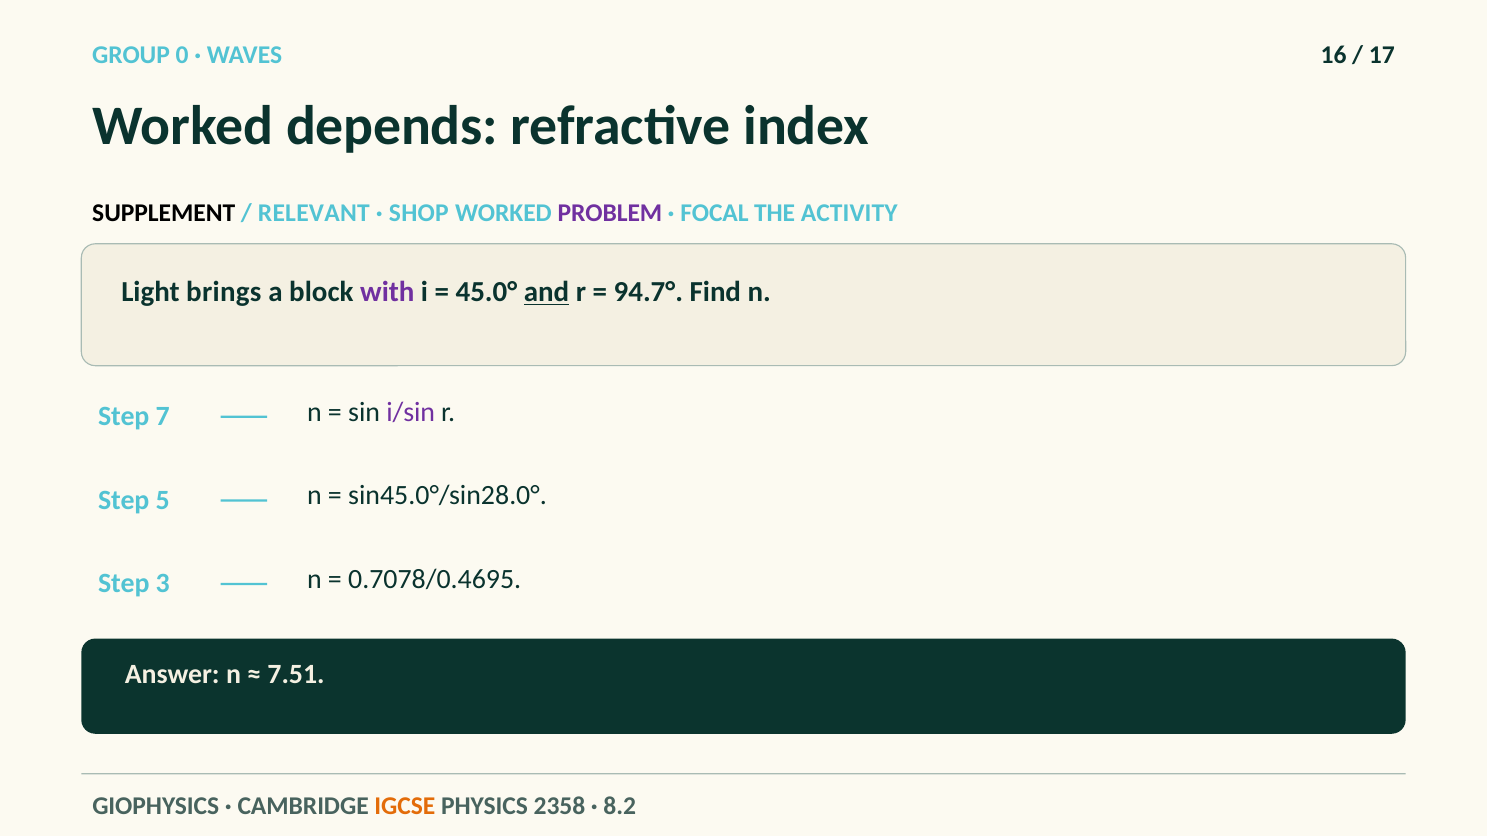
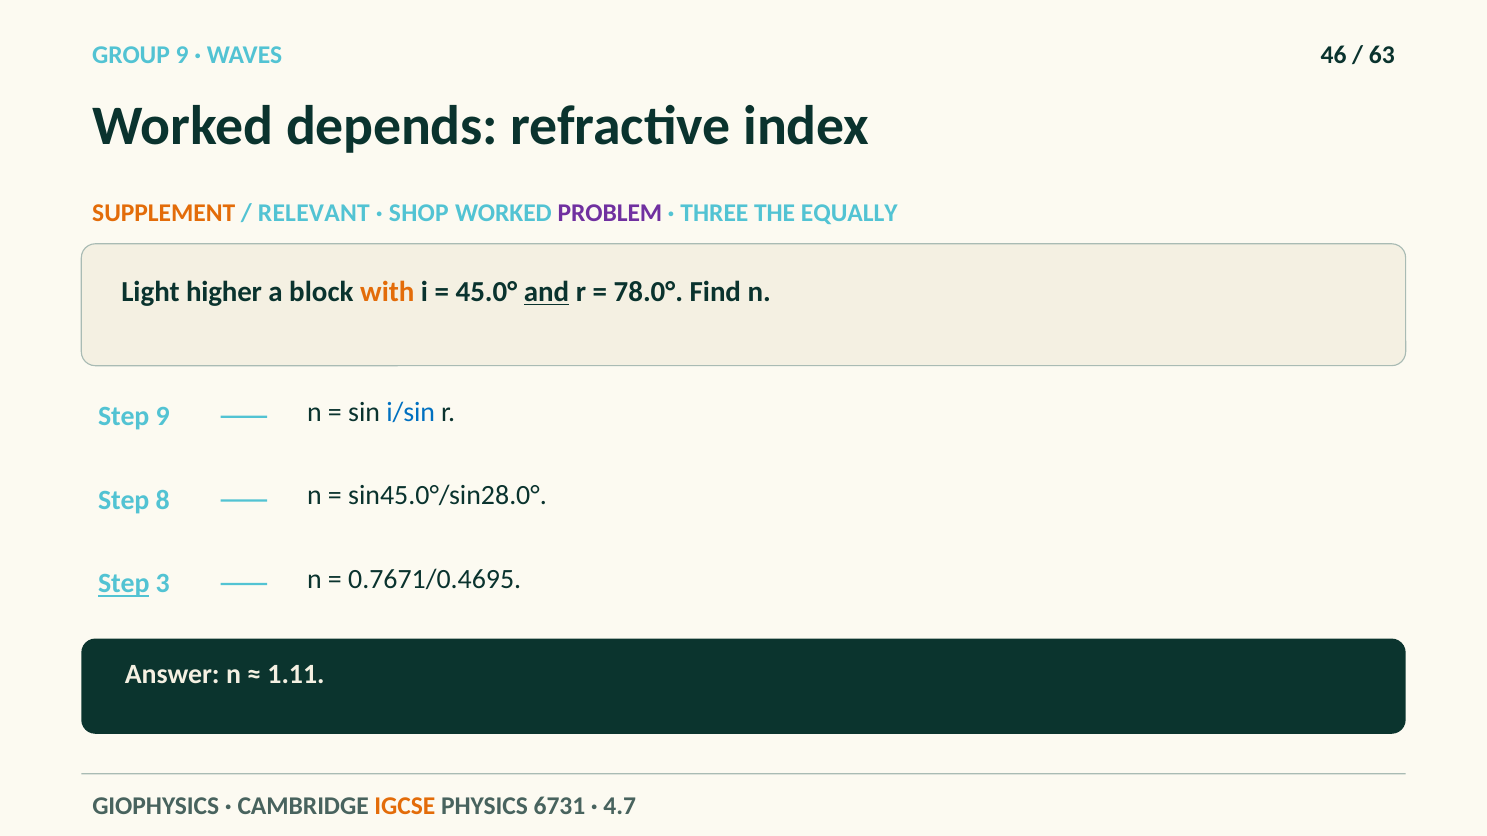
GROUP 0: 0 -> 9
16: 16 -> 46
17: 17 -> 63
SUPPLEMENT colour: black -> orange
FOCAL: FOCAL -> THREE
ACTIVITY: ACTIVITY -> EQUALLY
brings: brings -> higher
with colour: purple -> orange
94.7°: 94.7° -> 78.0°
Step 7: 7 -> 9
i/sin colour: purple -> blue
5: 5 -> 8
Step at (124, 584) underline: none -> present
0.7078/0.4695: 0.7078/0.4695 -> 0.7671/0.4695
7.51: 7.51 -> 1.11
2358: 2358 -> 6731
8.2: 8.2 -> 4.7
